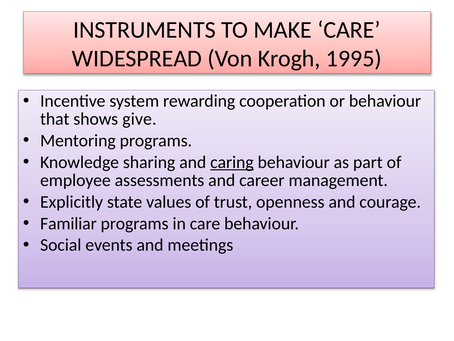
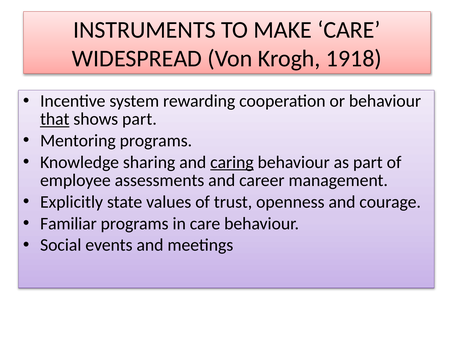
1995: 1995 -> 1918
that underline: none -> present
shows give: give -> part
